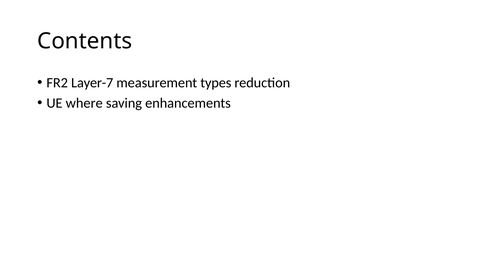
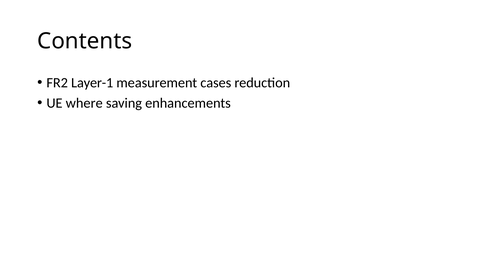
Layer-7: Layer-7 -> Layer-1
types: types -> cases
